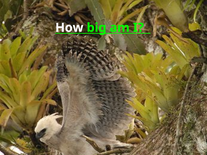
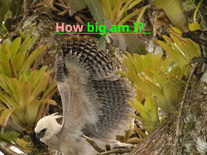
How colour: white -> pink
